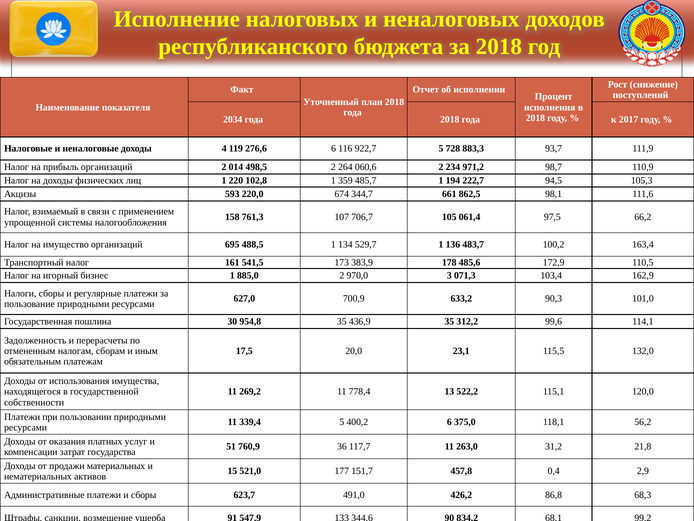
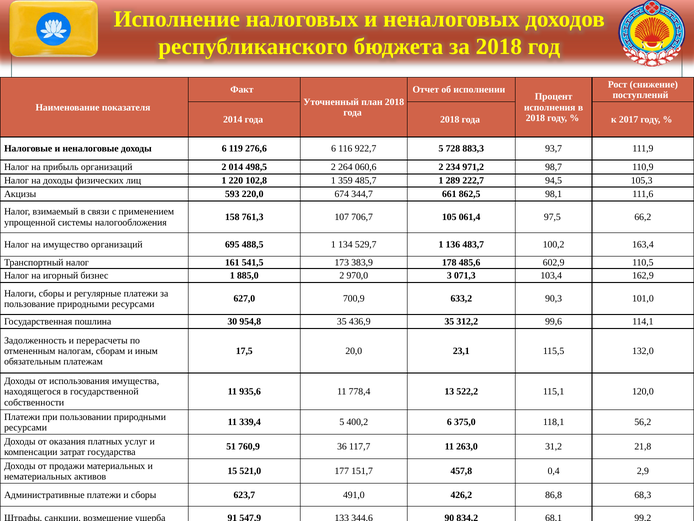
2034: 2034 -> 2014
доходы 4: 4 -> 6
194: 194 -> 289
172,9: 172,9 -> 602,9
269,2: 269,2 -> 935,6
